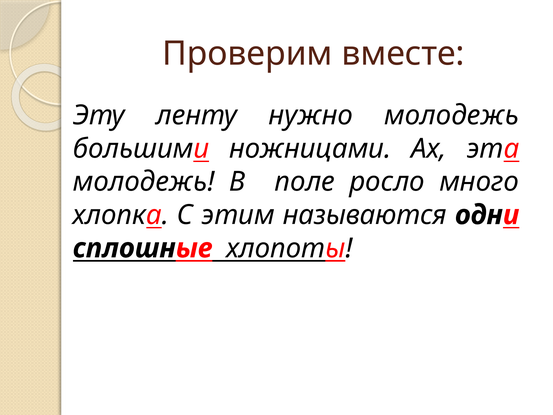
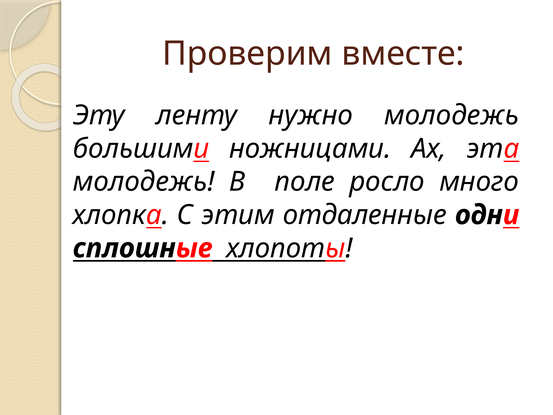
называются: называются -> отдаленные
